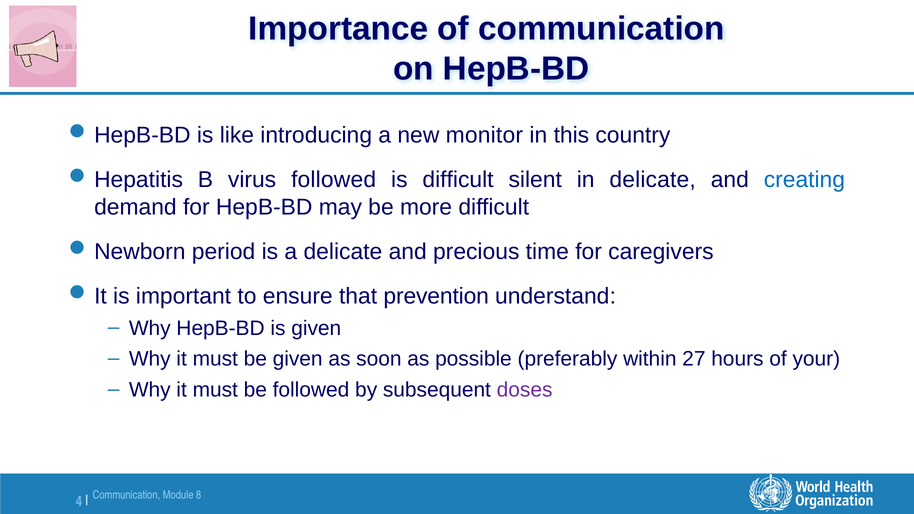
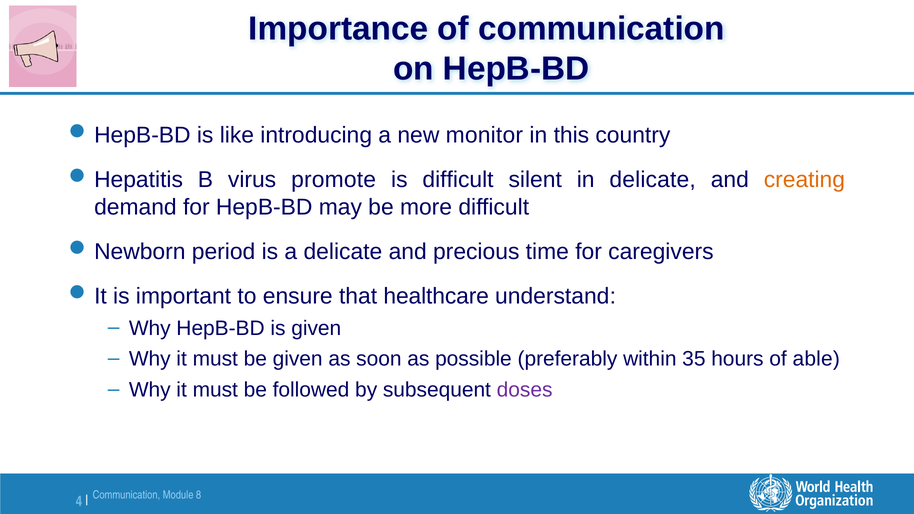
virus followed: followed -> promote
creating colour: blue -> orange
prevention: prevention -> healthcare
27: 27 -> 35
your: your -> able
